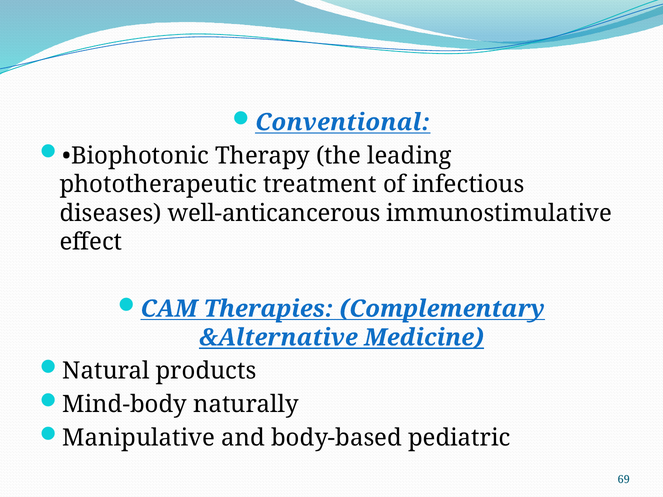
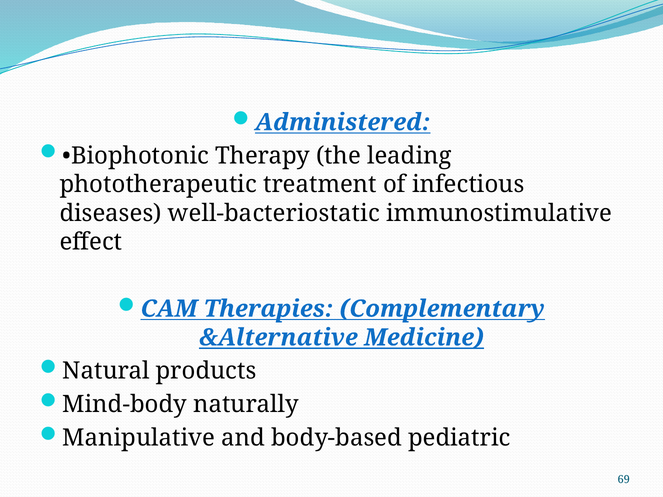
Conventional: Conventional -> Administered
well-anticancerous: well-anticancerous -> well-bacteriostatic
